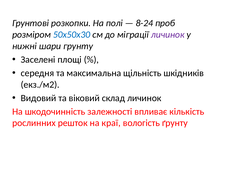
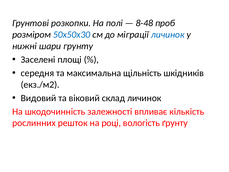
8-24: 8-24 -> 8-48
личинок at (168, 35) colour: purple -> blue
краї: краї -> році
